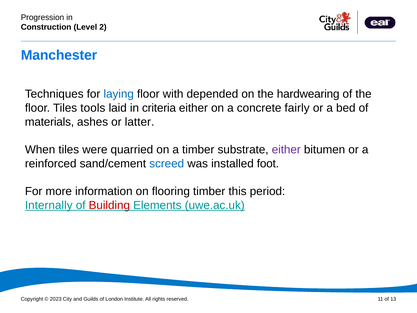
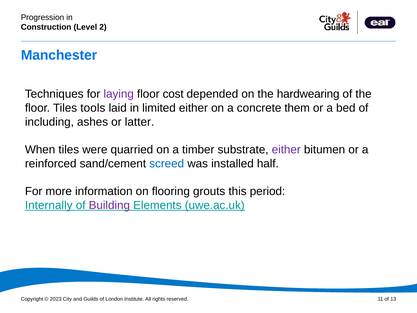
laying colour: blue -> purple
with: with -> cost
criteria: criteria -> limited
fairly: fairly -> them
materials: materials -> including
foot: foot -> half
flooring timber: timber -> grouts
Building colour: red -> purple
